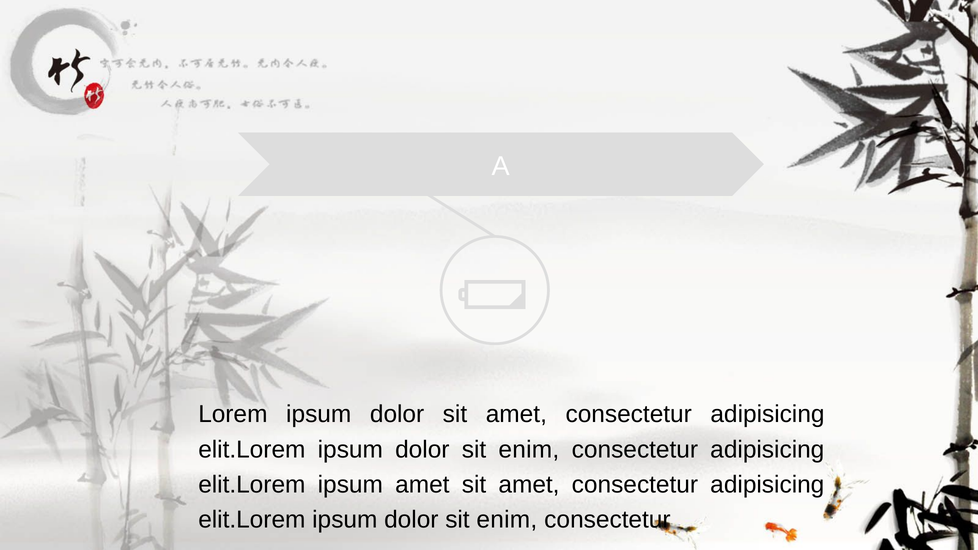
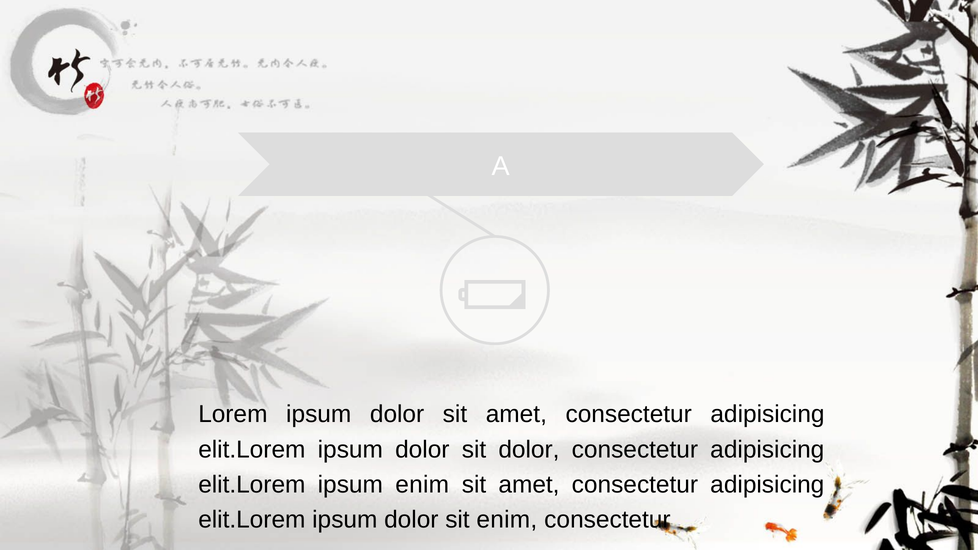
enim at (529, 450): enim -> dolor
ipsum amet: amet -> enim
